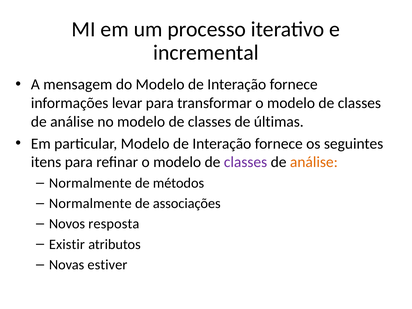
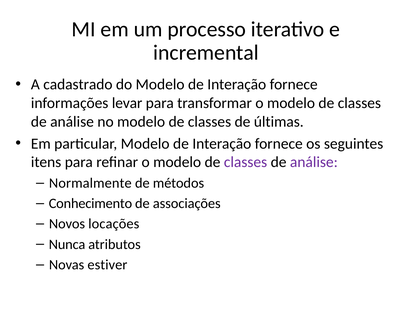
mensagem: mensagem -> cadastrado
análise at (314, 162) colour: orange -> purple
Normalmente at (90, 204): Normalmente -> Conhecimento
resposta: resposta -> locações
Existir: Existir -> Nunca
